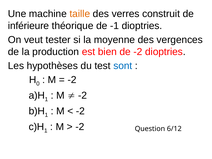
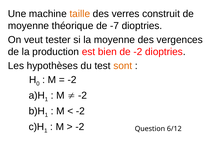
inférieure at (28, 26): inférieure -> moyenne
-1: -1 -> -7
sont colour: blue -> orange
